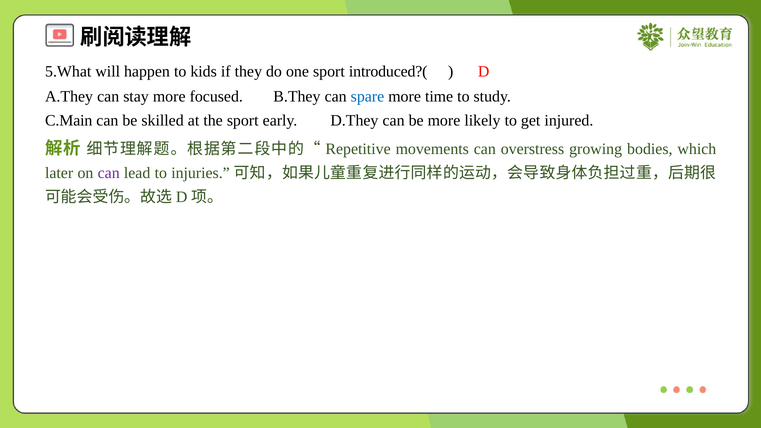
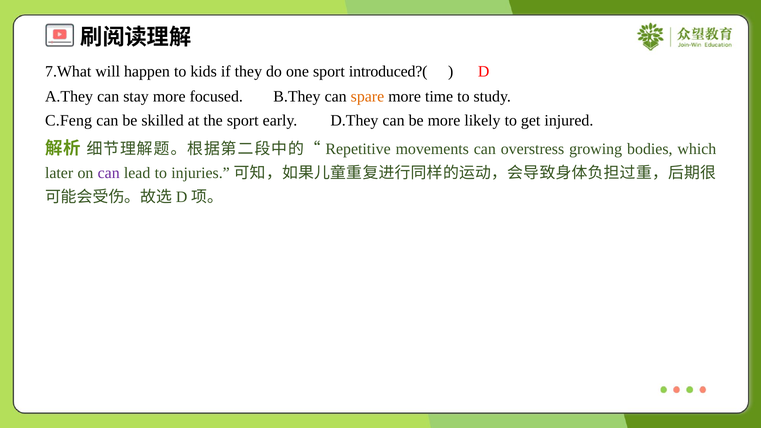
5.What: 5.What -> 7.What
spare colour: blue -> orange
C.Main: C.Main -> C.Feng
